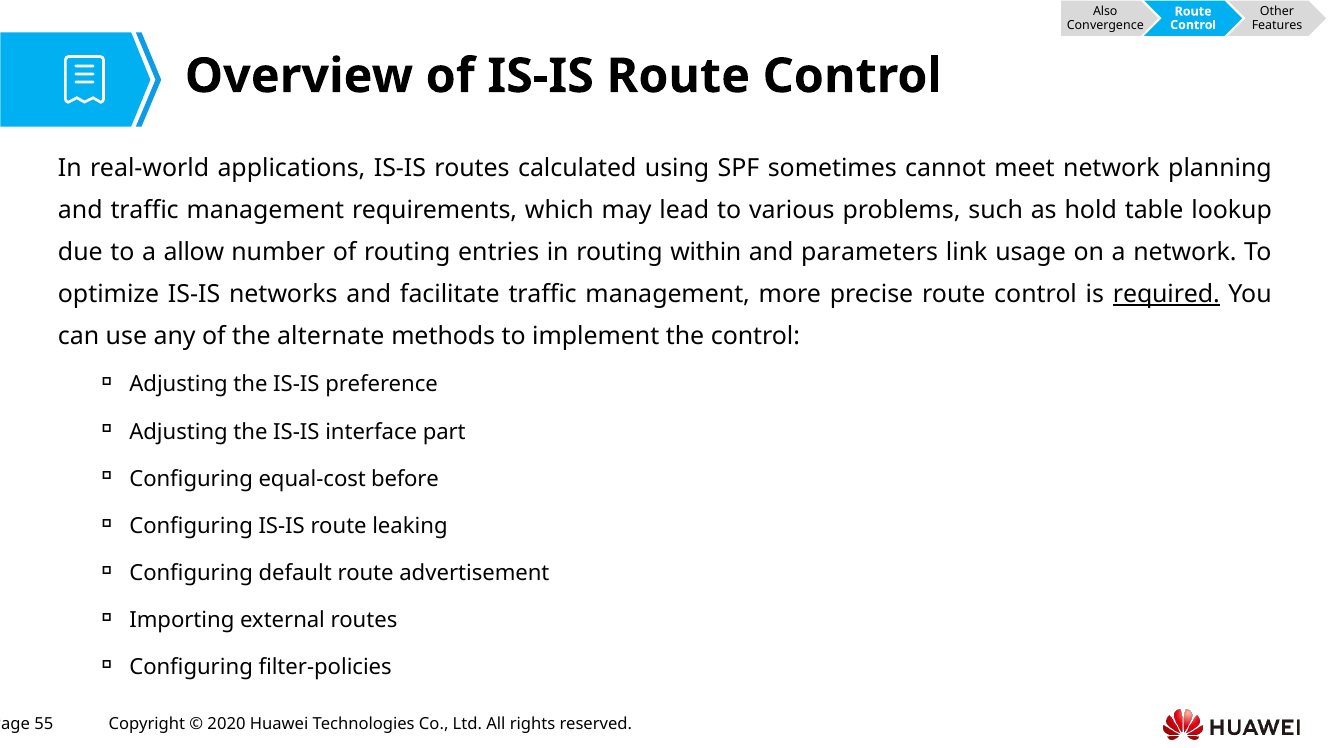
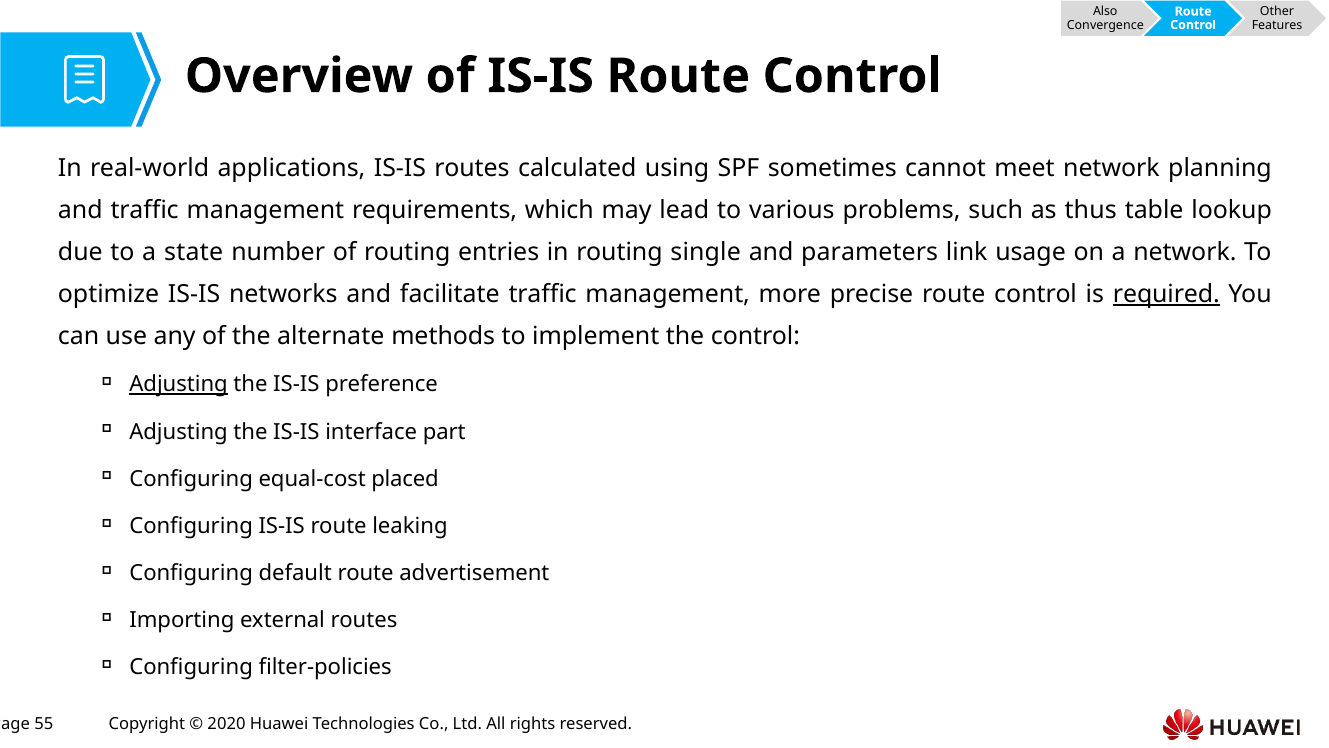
hold: hold -> thus
allow: allow -> state
within: within -> single
Adjusting at (179, 384) underline: none -> present
before: before -> placed
